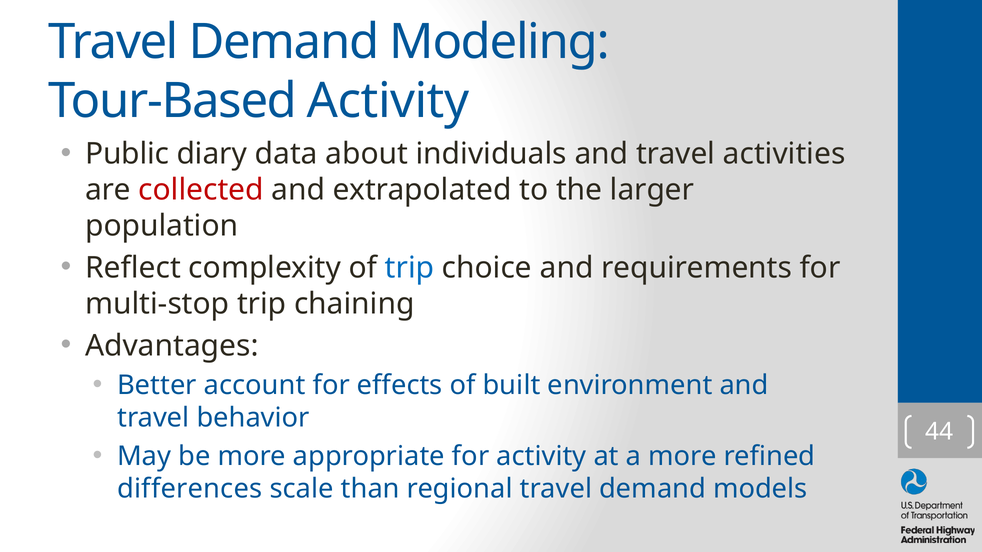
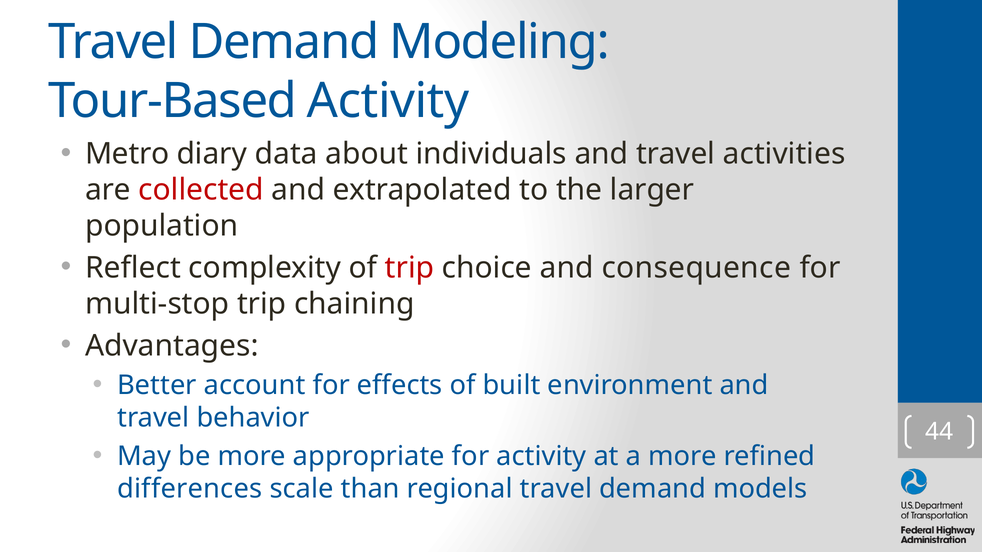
Public: Public -> Metro
trip at (410, 268) colour: blue -> red
requirements: requirements -> consequence
